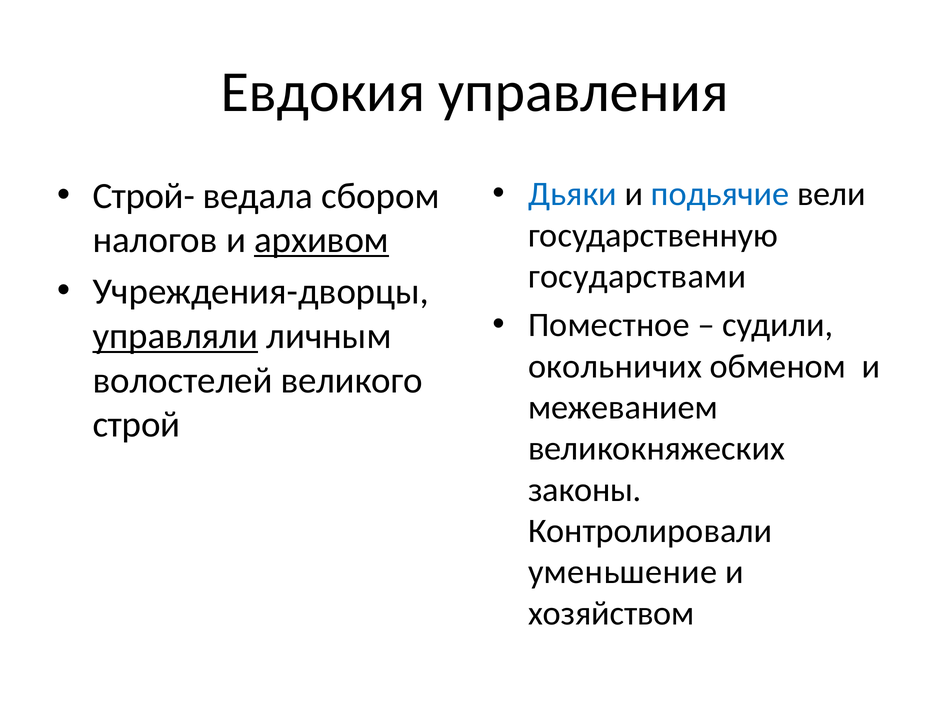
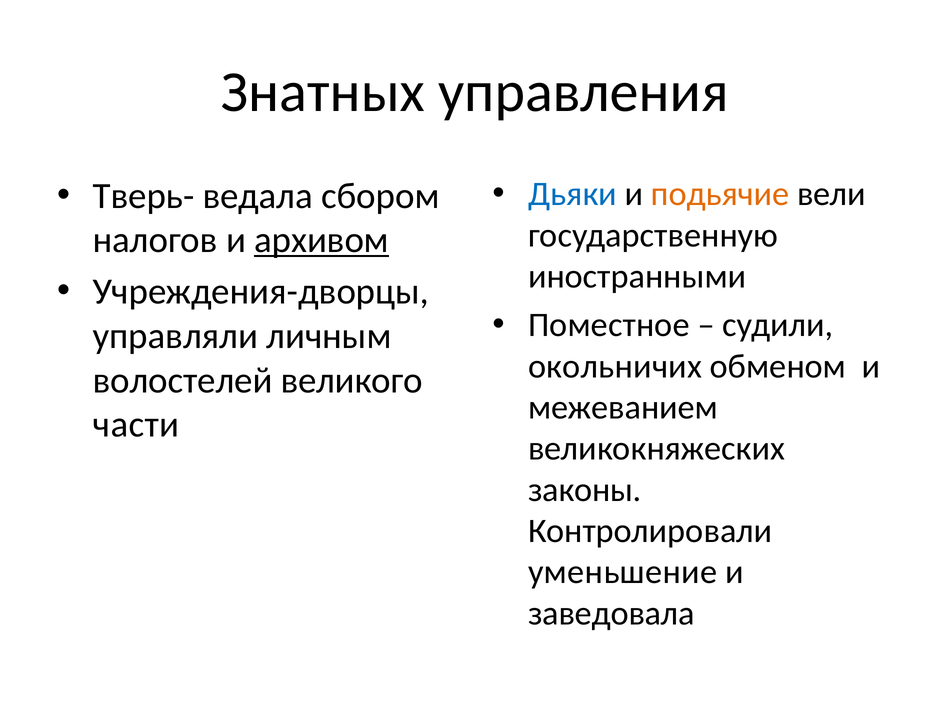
Евдокия: Евдокия -> Знатных
подьячие colour: blue -> orange
Строй-: Строй- -> Тверь-
государствами: государствами -> иностранными
управляли underline: present -> none
строй: строй -> части
хозяйством: хозяйством -> заведовала
